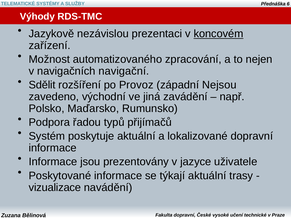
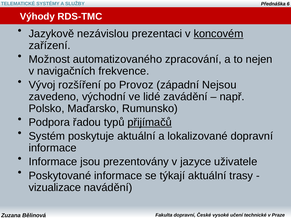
navigační: navigační -> frekvence
Sdělit: Sdělit -> Vývoj
jiná: jiná -> lidé
přijímačů underline: none -> present
